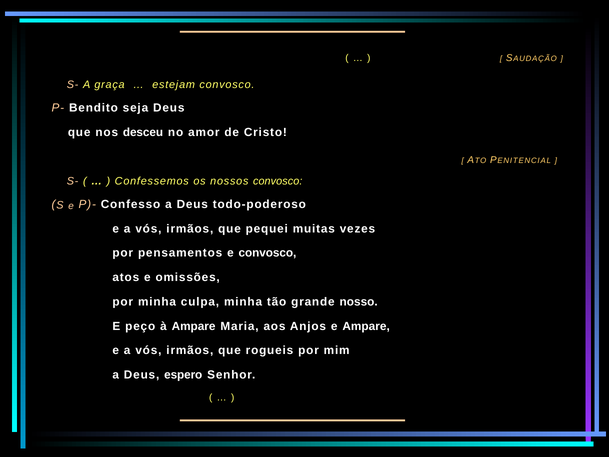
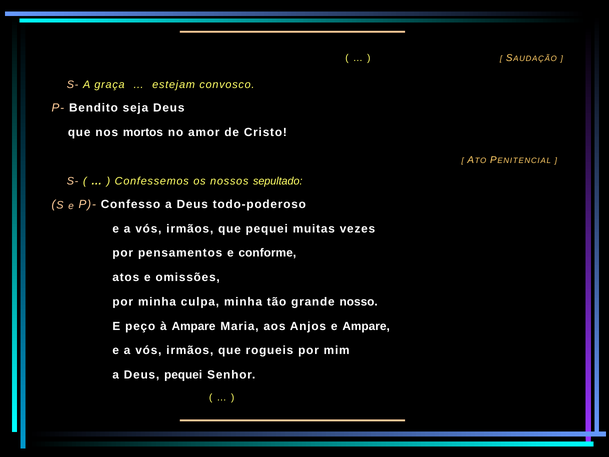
desceu: desceu -> mortos
nossos convosco: convosco -> sepultado
e convosco: convosco -> conforme
Deus espero: espero -> pequei
